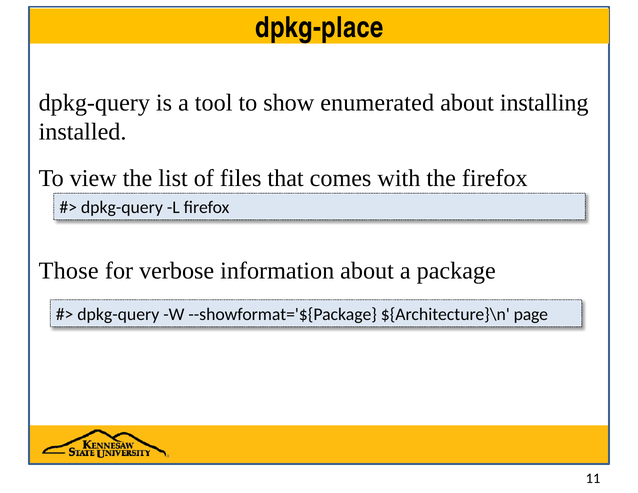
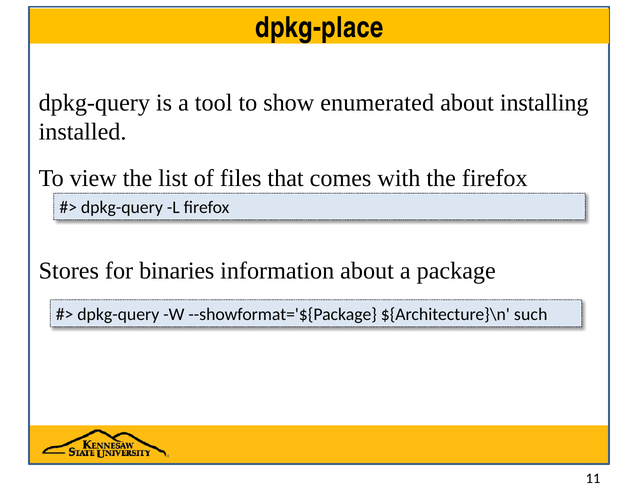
Those: Those -> Stores
verbose: verbose -> binaries
page: page -> such
